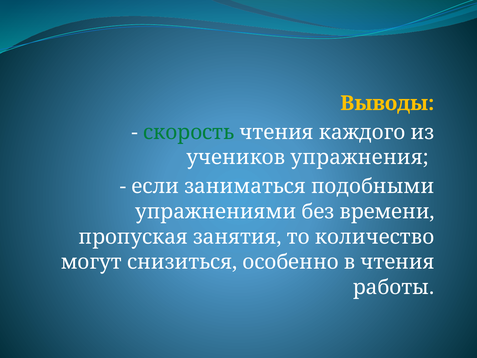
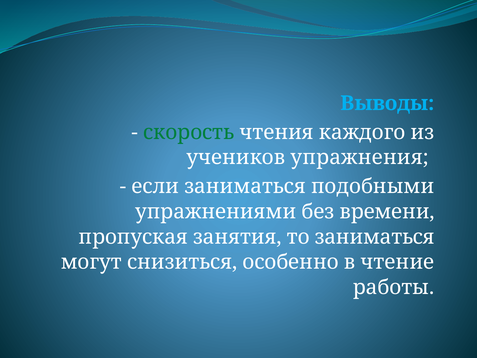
Выводы colour: yellow -> light blue
то количество: количество -> заниматься
в чтения: чтения -> чтение
